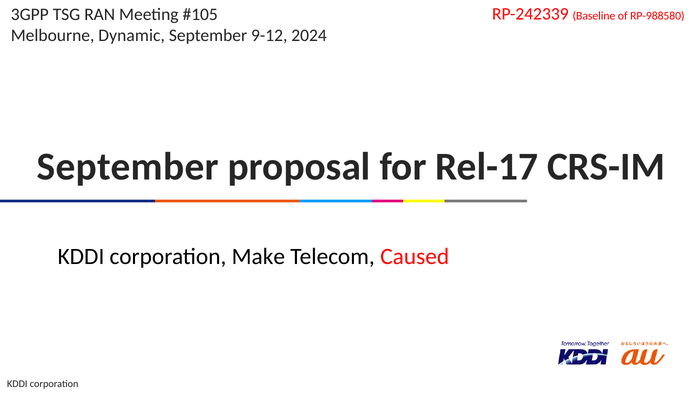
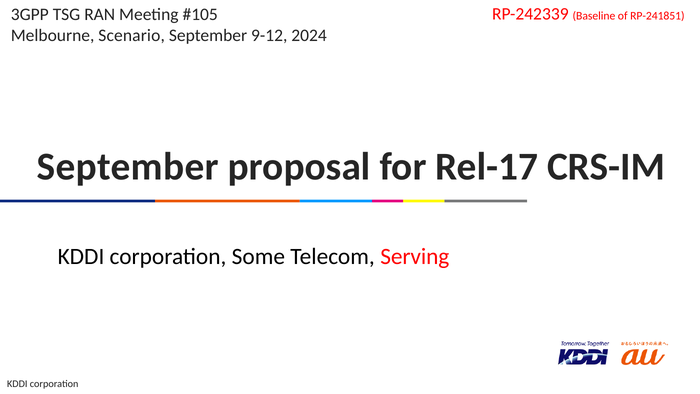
RP-988580: RP-988580 -> RP-241851
Dynamic: Dynamic -> Scenario
Make: Make -> Some
Caused: Caused -> Serving
